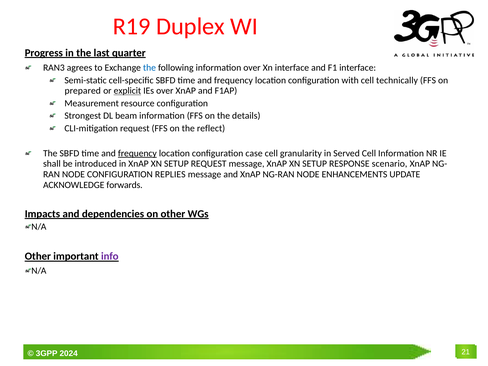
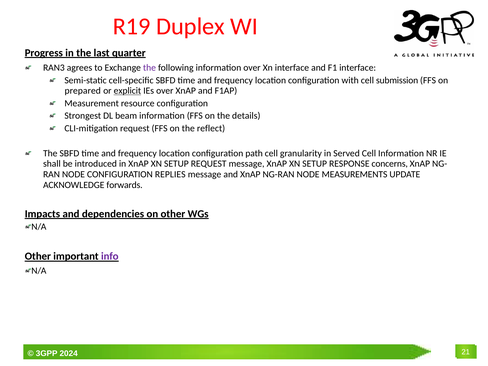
the at (149, 68) colour: blue -> purple
technically: technically -> submission
frequency at (137, 153) underline: present -> none
case: case -> path
scenario: scenario -> concerns
ENHANCEMENTS: ENHANCEMENTS -> MEASUREMENTS
